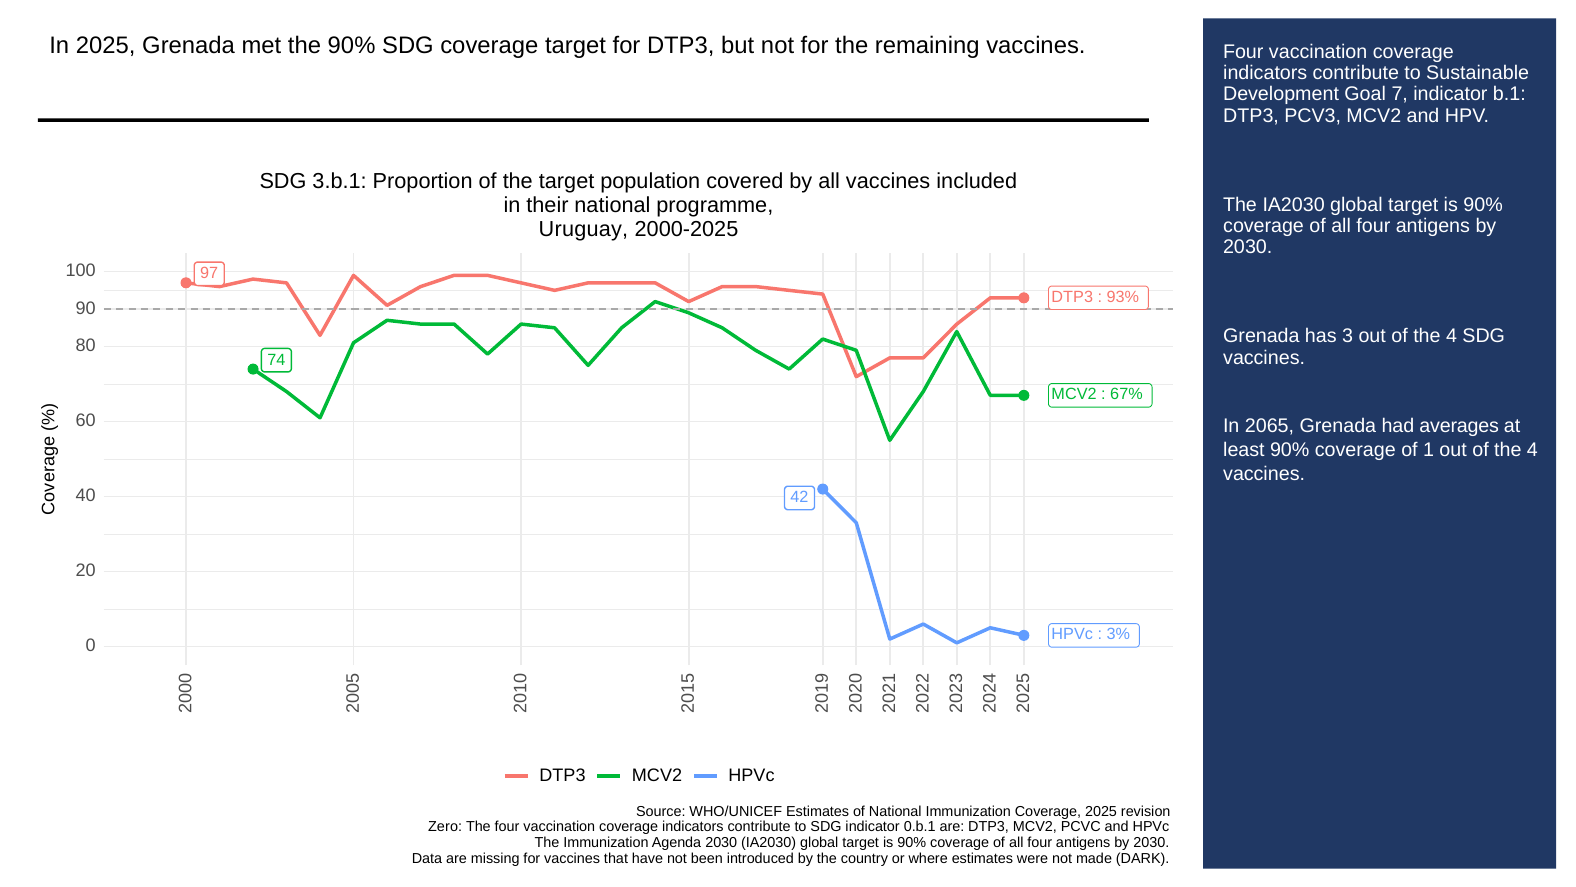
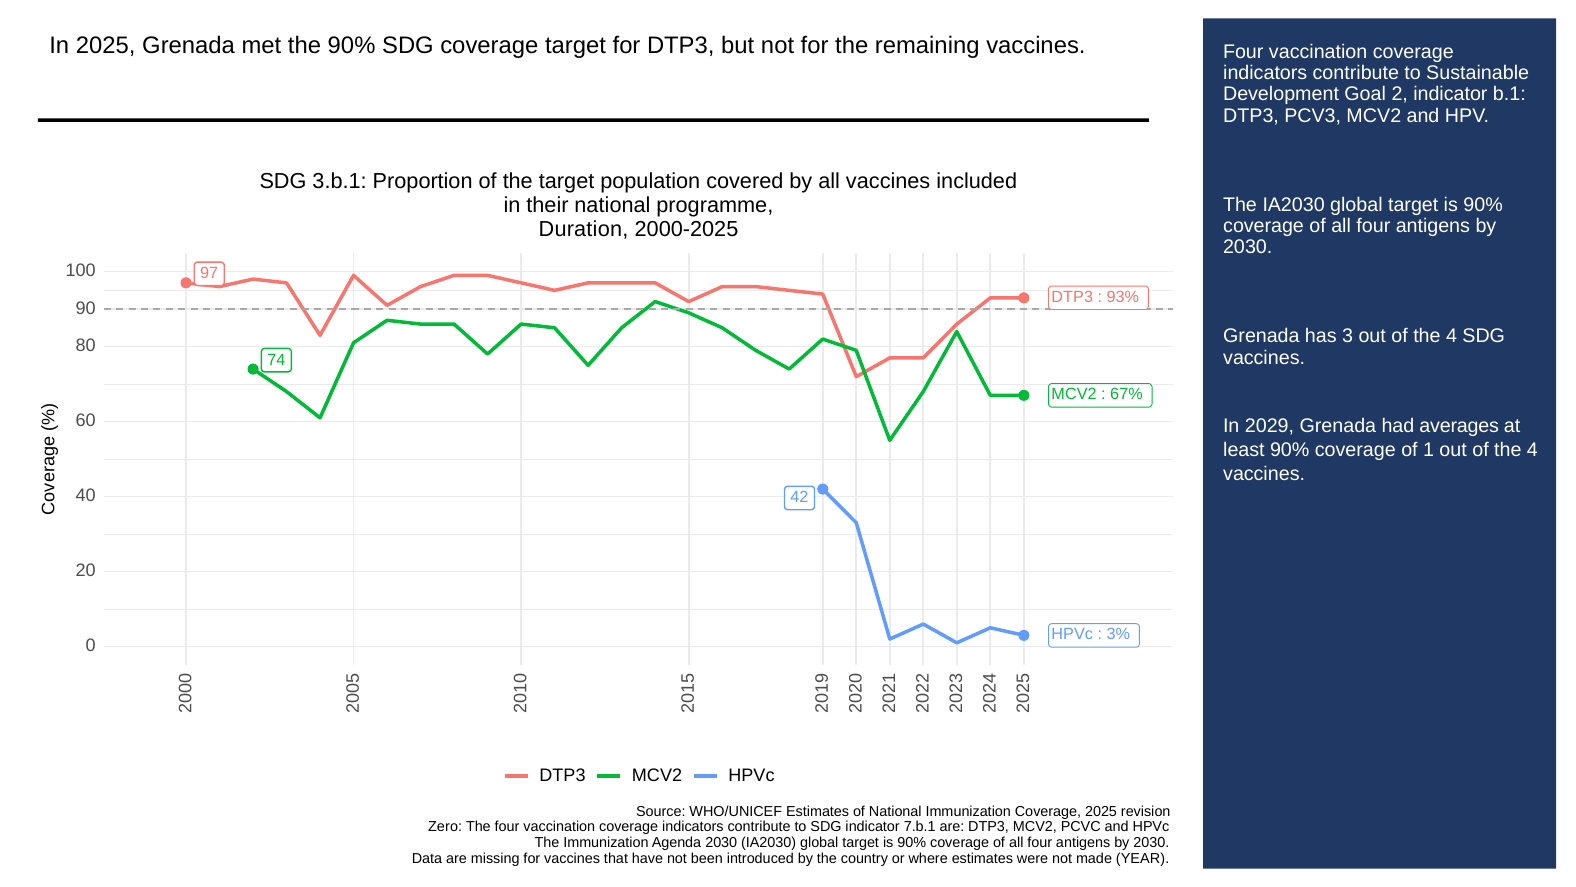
Goal 7: 7 -> 2
Uruguay: Uruguay -> Duration
2065: 2065 -> 2029
0.b.1: 0.b.1 -> 7.b.1
DARK: DARK -> YEAR
